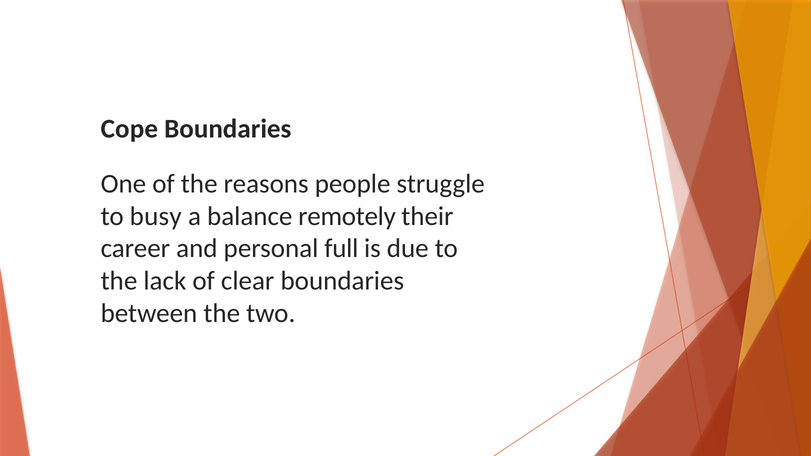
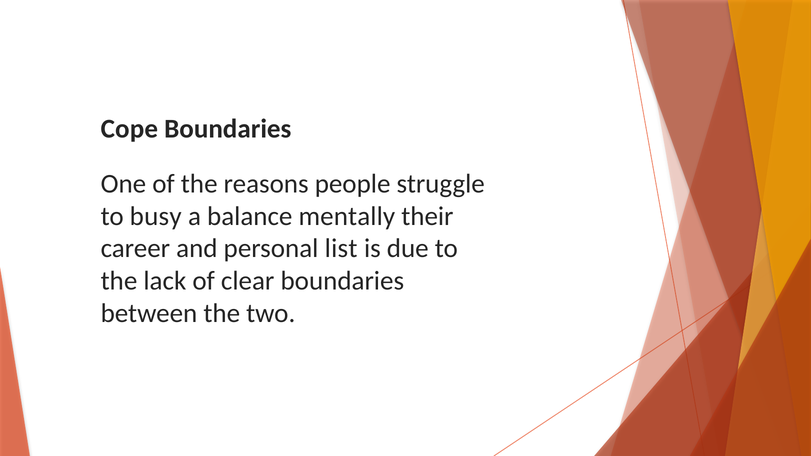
remotely: remotely -> mentally
full: full -> list
